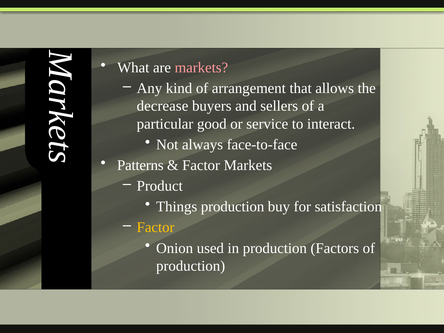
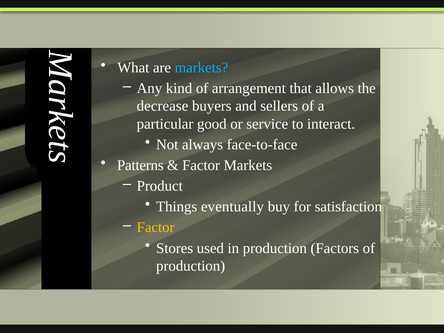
markets at (201, 68) colour: pink -> light blue
Things production: production -> eventually
Onion: Onion -> Stores
